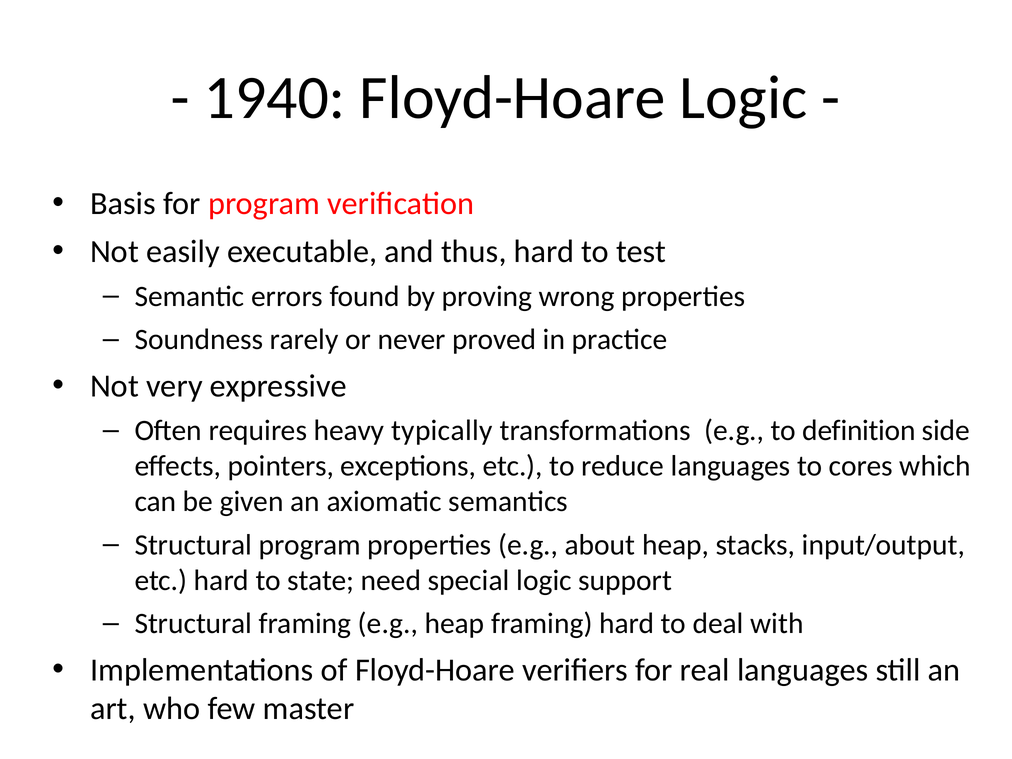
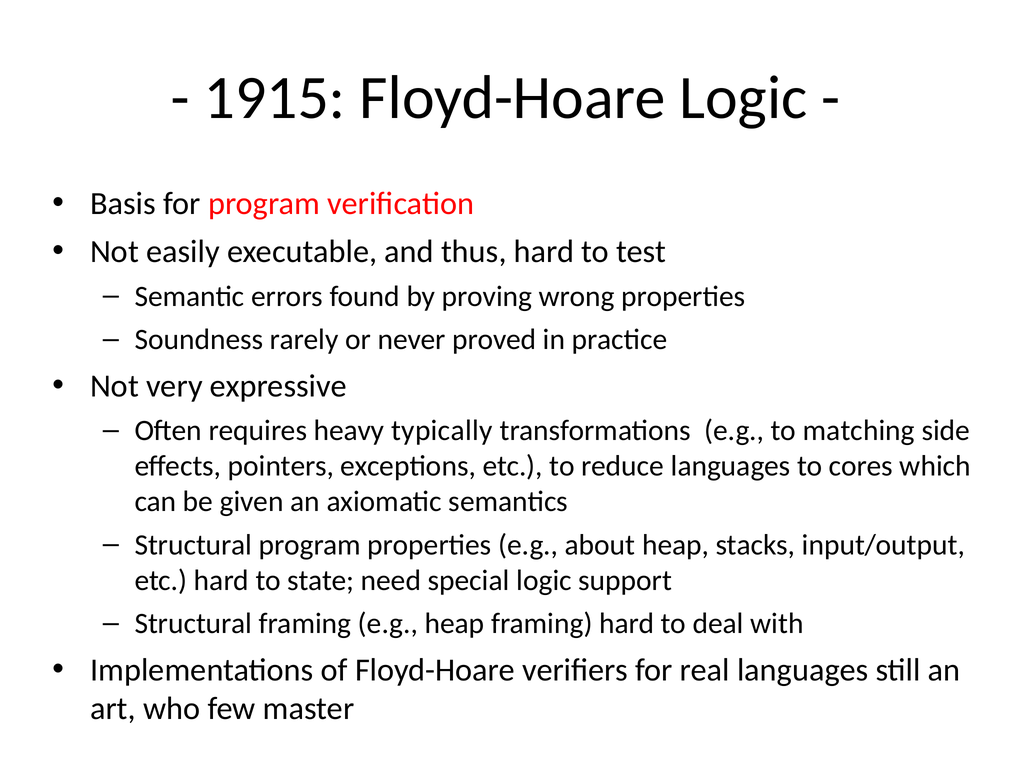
1940: 1940 -> 1915
definition: definition -> matching
